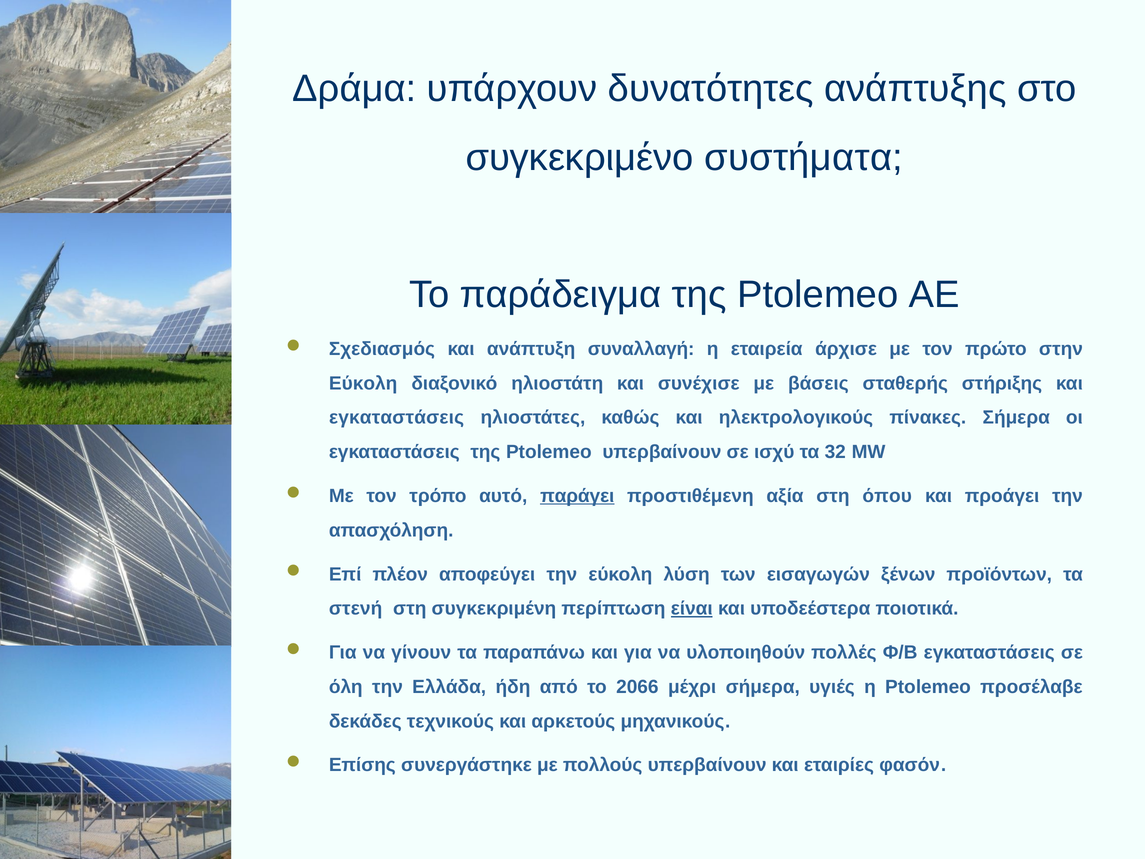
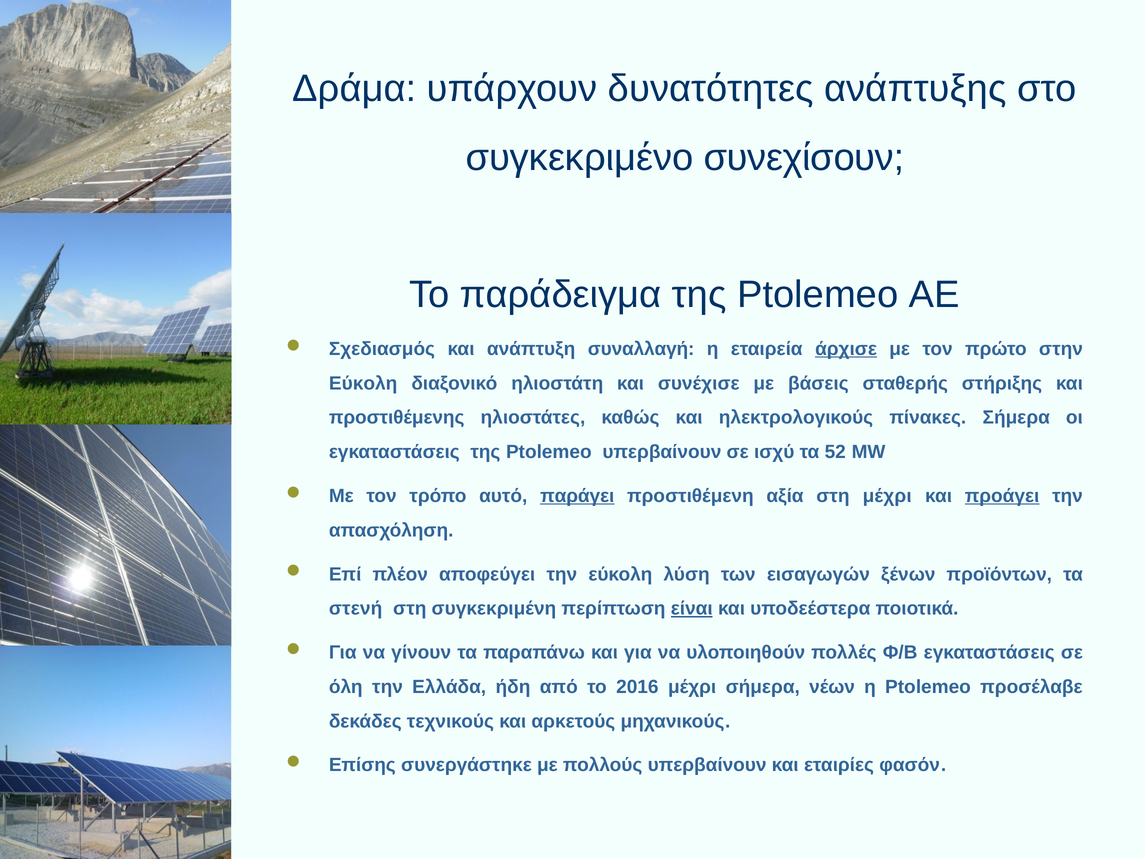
συστήματα: συστήματα -> συνεχίσουν
άρχισε underline: none -> present
εγκαταστάσεις at (397, 418): εγκαταστάσεις -> προστιθέμενης
32: 32 -> 52
στη όπου: όπου -> μέχρι
προάγει underline: none -> present
2066: 2066 -> 2016
υγιές: υγιές -> νέων
